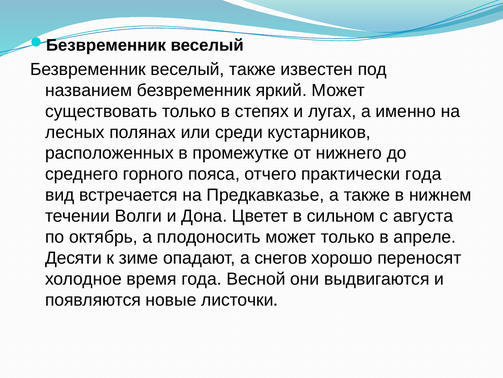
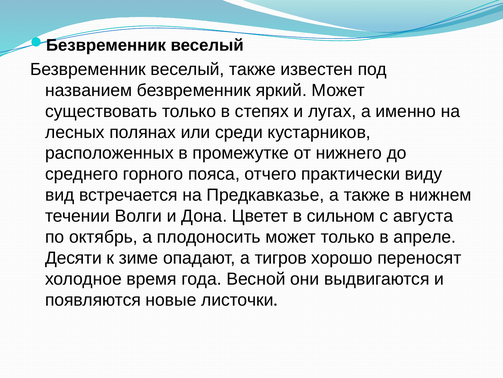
практически года: года -> виду
снегов: снегов -> тигров
